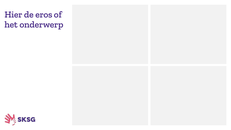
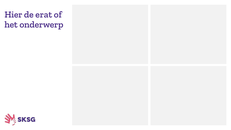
eros: eros -> erat
